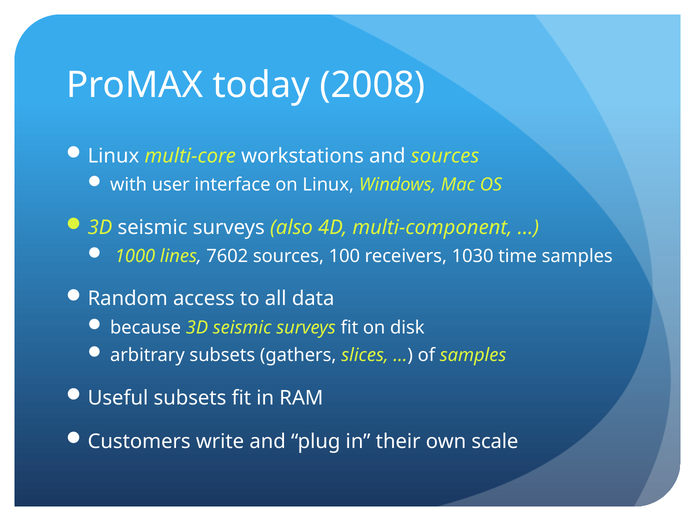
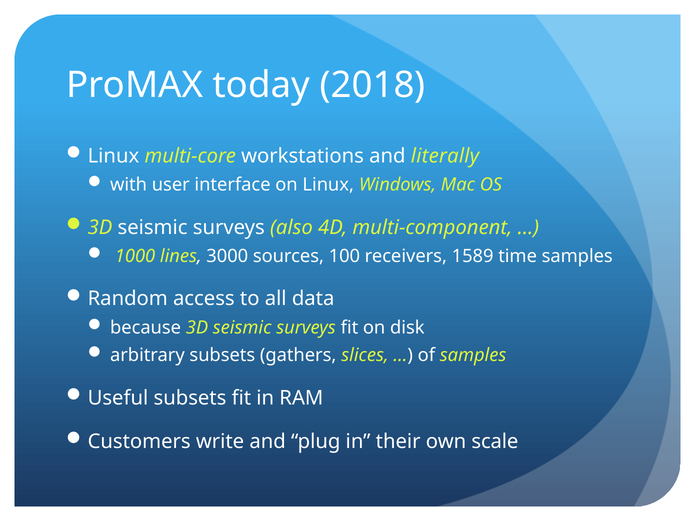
2008: 2008 -> 2018
and sources: sources -> literally
7602: 7602 -> 3000
1030: 1030 -> 1589
